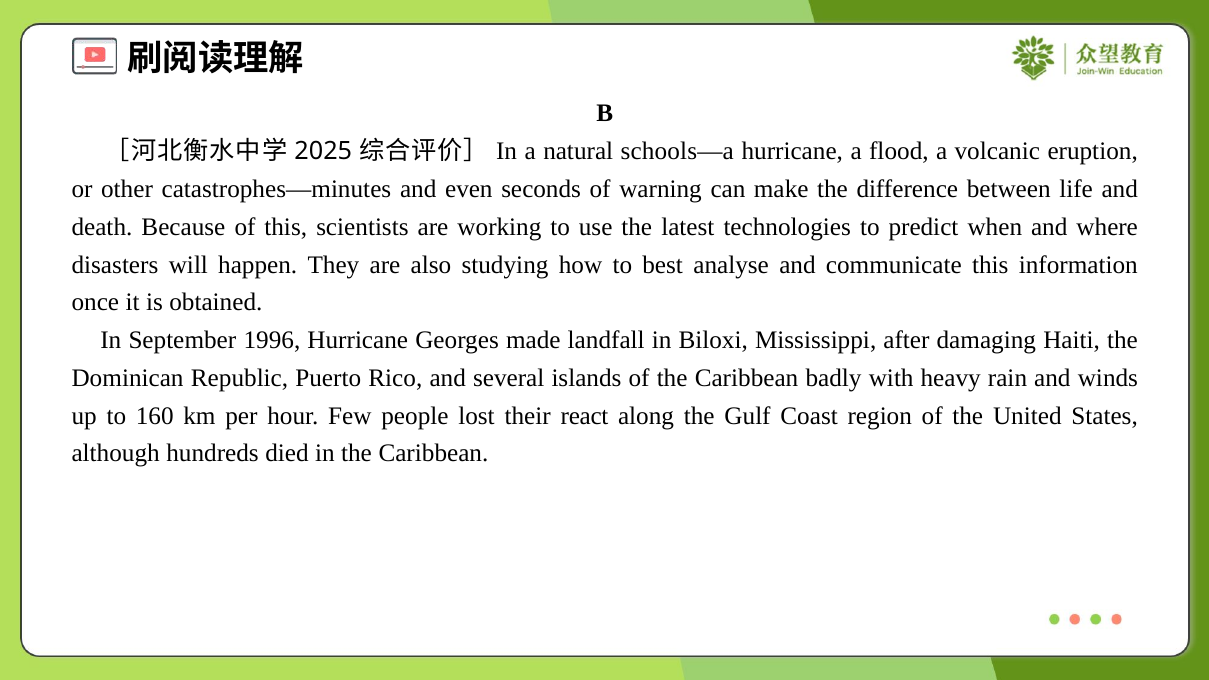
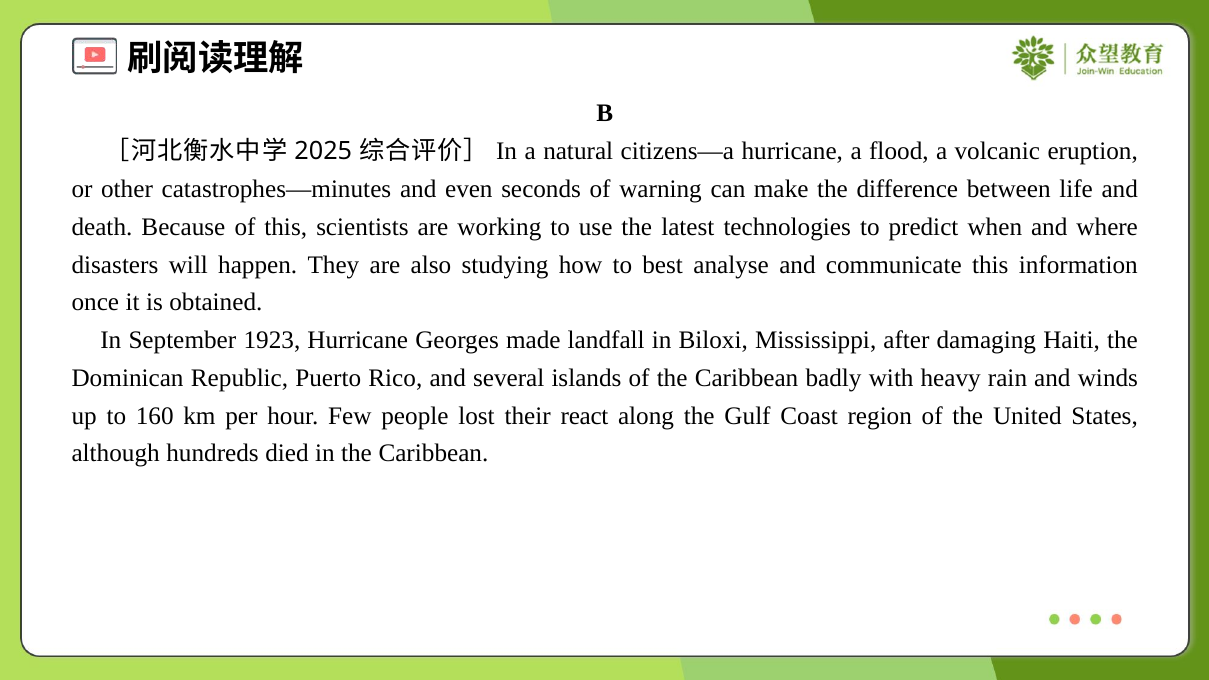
schools—a: schools—a -> citizens—a
1996: 1996 -> 1923
